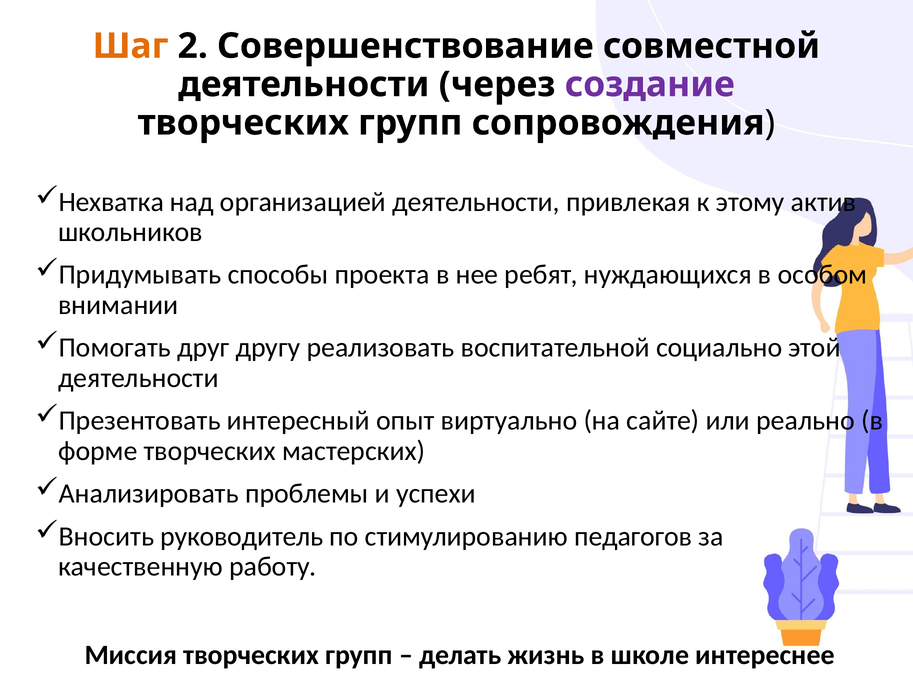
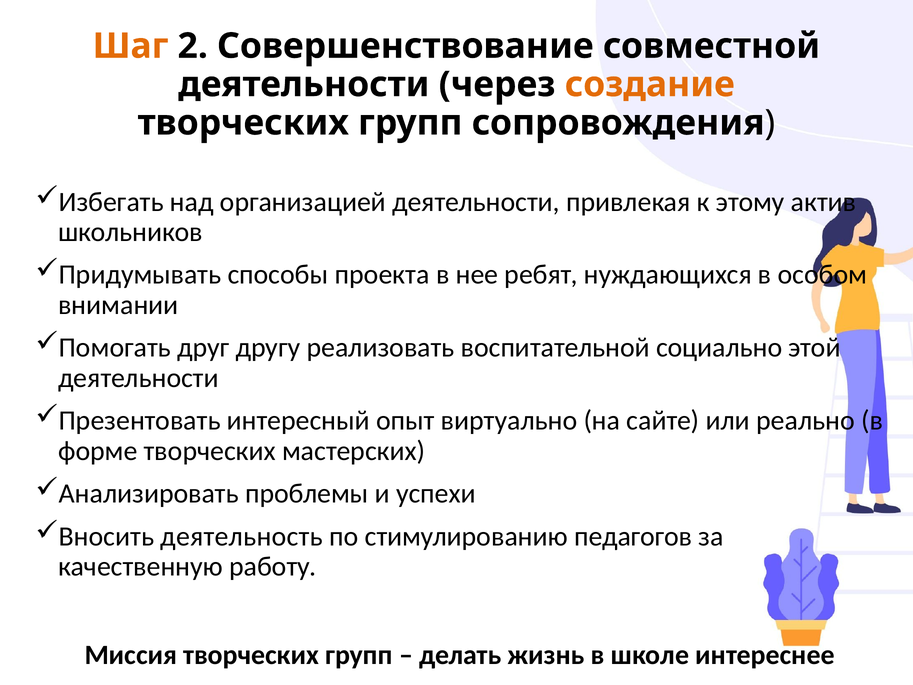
создание colour: purple -> orange
Нехватка: Нехватка -> Избегать
руководитель: руководитель -> деятельность
